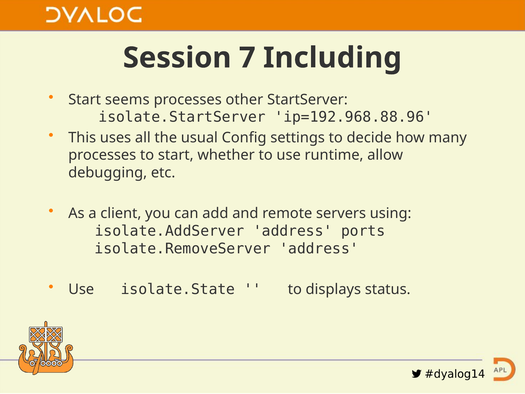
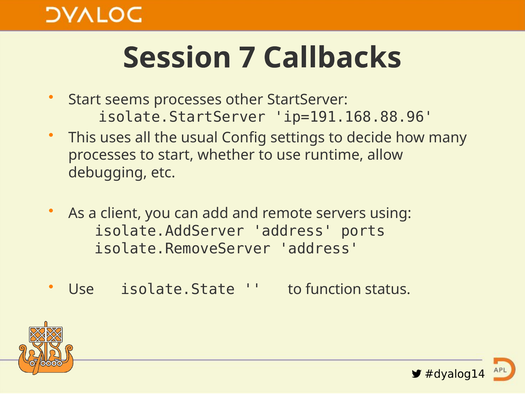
Including: Including -> Callbacks
ip=192.968.88.96: ip=192.968.88.96 -> ip=191.168.88.96
displays: displays -> function
